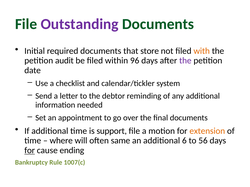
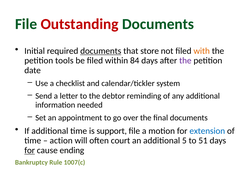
Outstanding colour: purple -> red
documents at (101, 51) underline: none -> present
audit: audit -> tools
96: 96 -> 84
extension colour: orange -> blue
where: where -> action
same: same -> court
6: 6 -> 5
56: 56 -> 51
